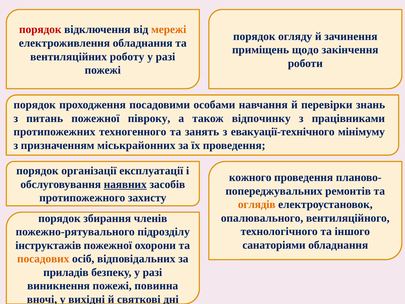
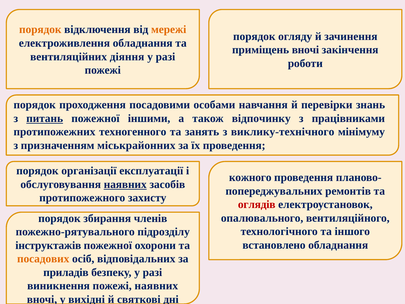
порядок at (40, 30) colour: red -> orange
приміщень щодо: щодо -> вночі
роботу: роботу -> діяння
питань underline: none -> present
півроку: півроку -> іншими
евакуації-технічного: евакуації-технічного -> виклику-технічного
оглядів colour: orange -> red
санаторіями: санаторіями -> встановлено
пожежі повинна: повинна -> наявних
